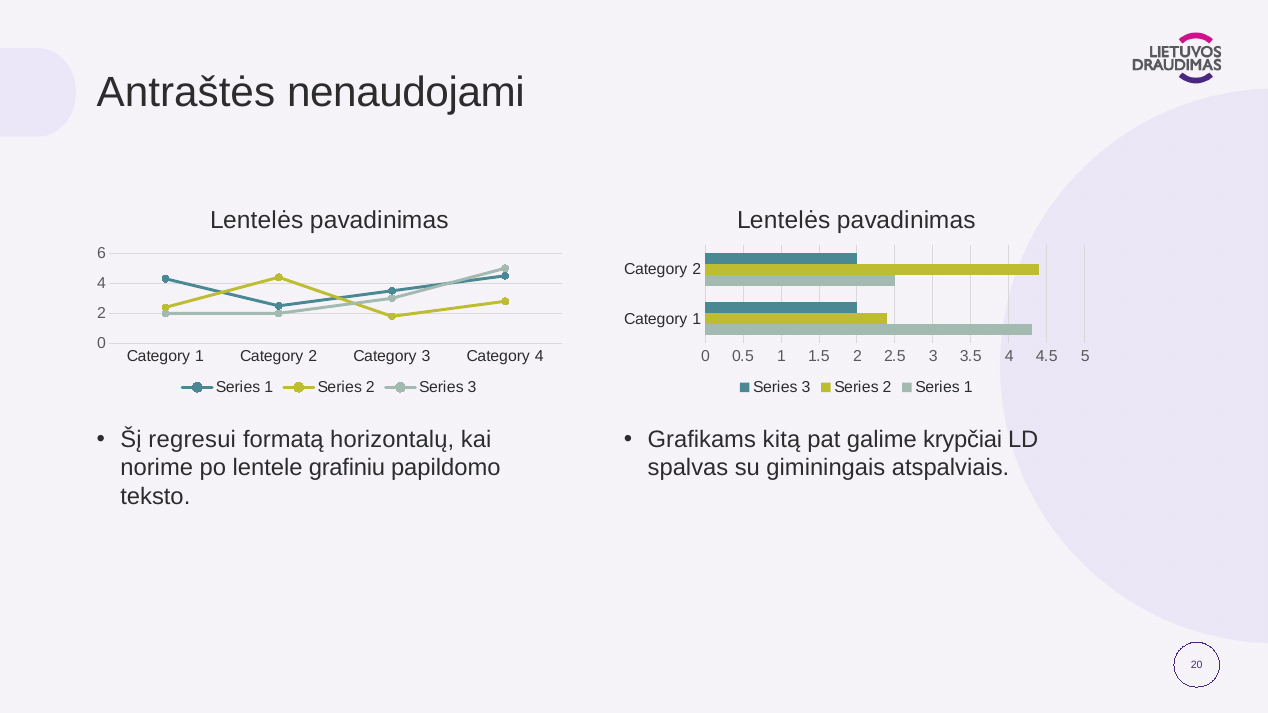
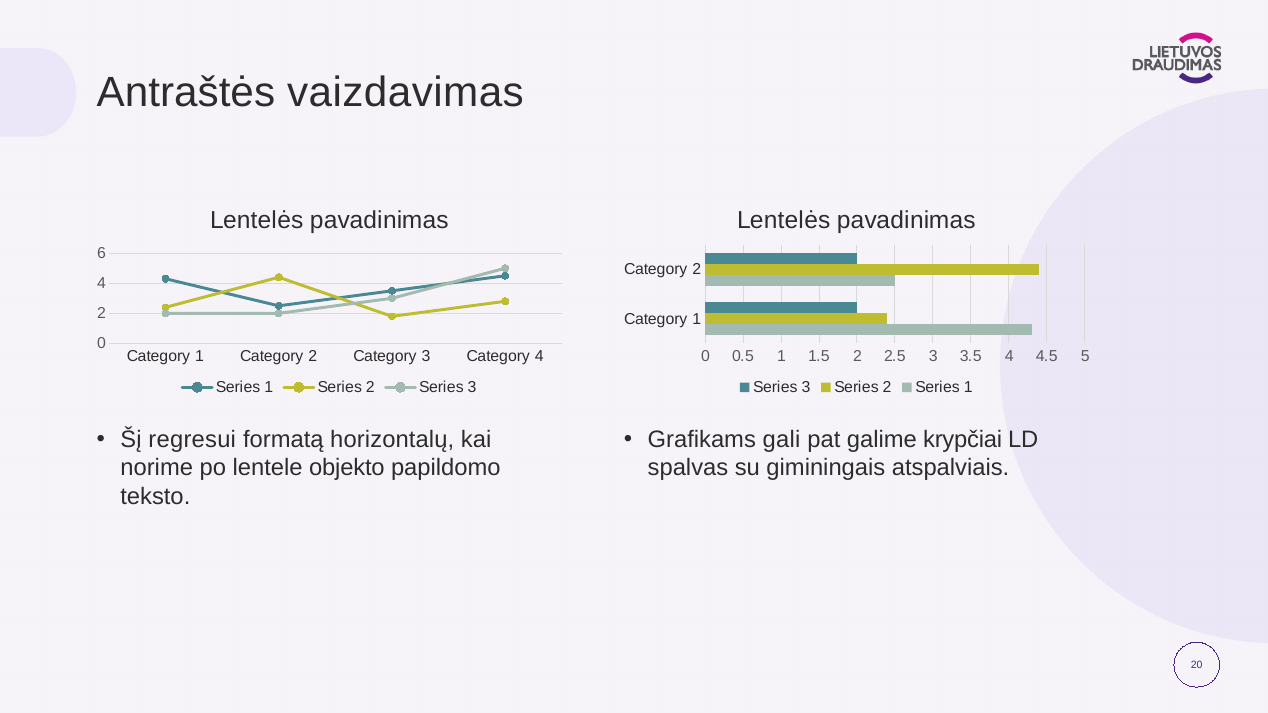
nenaudojami: nenaudojami -> vaizdavimas
kitą: kitą -> gali
grafiniu: grafiniu -> objekto
